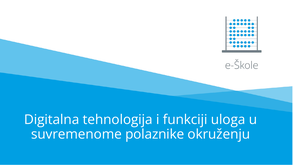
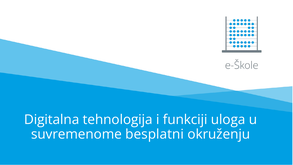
polaznike: polaznike -> besplatni
